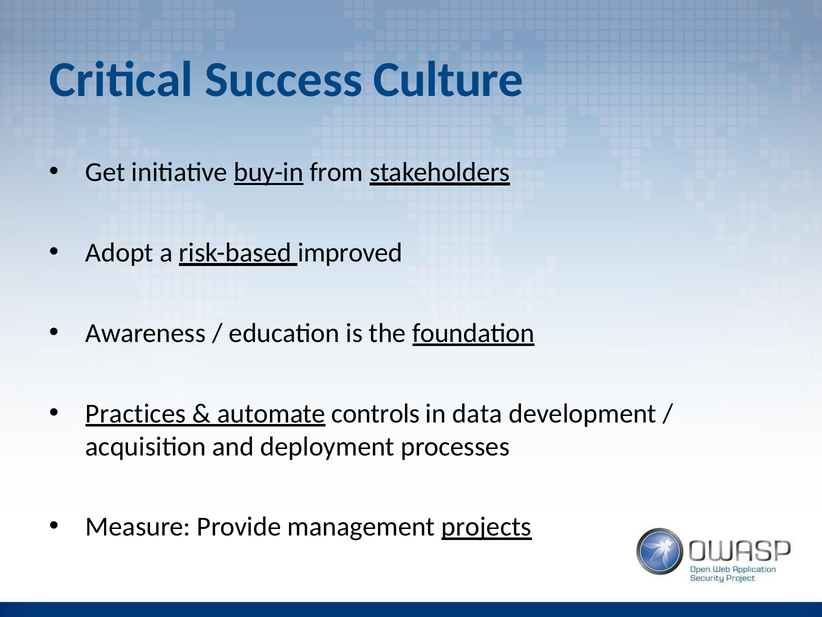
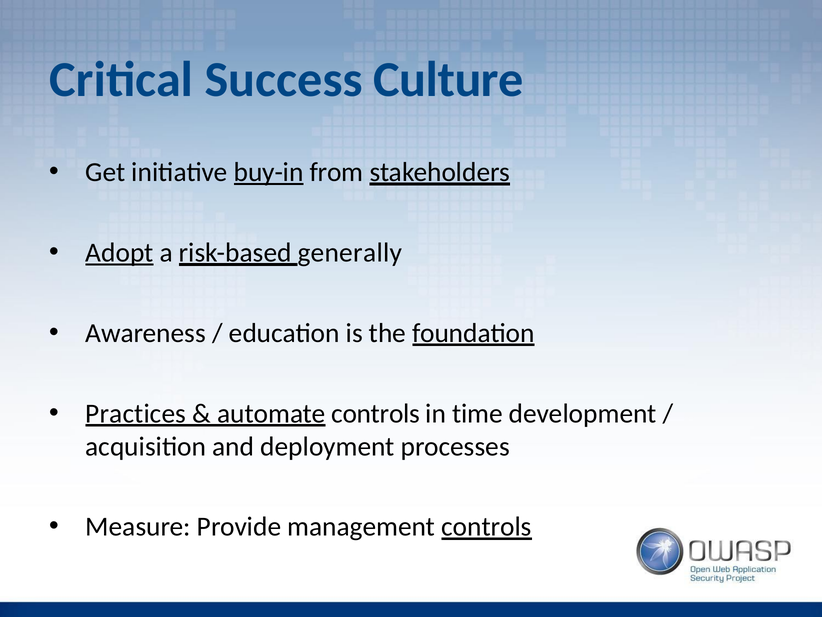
Adopt underline: none -> present
improved: improved -> generally
data: data -> time
management projects: projects -> controls
